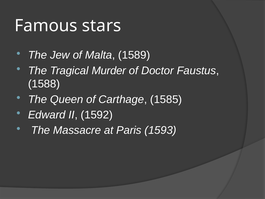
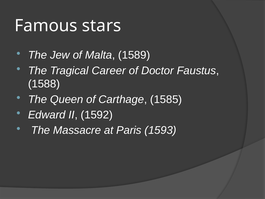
Murder: Murder -> Career
